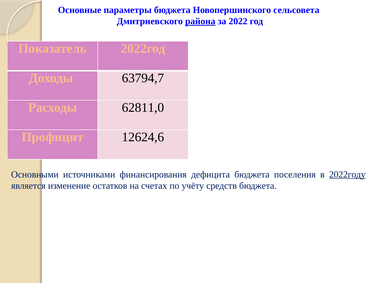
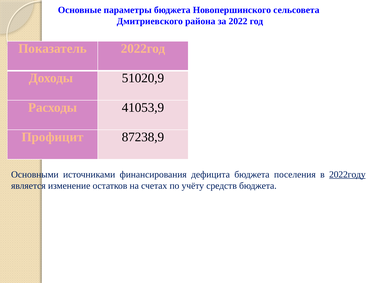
района underline: present -> none
63794,7: 63794,7 -> 51020,9
62811,0: 62811,0 -> 41053,9
12624,6: 12624,6 -> 87238,9
